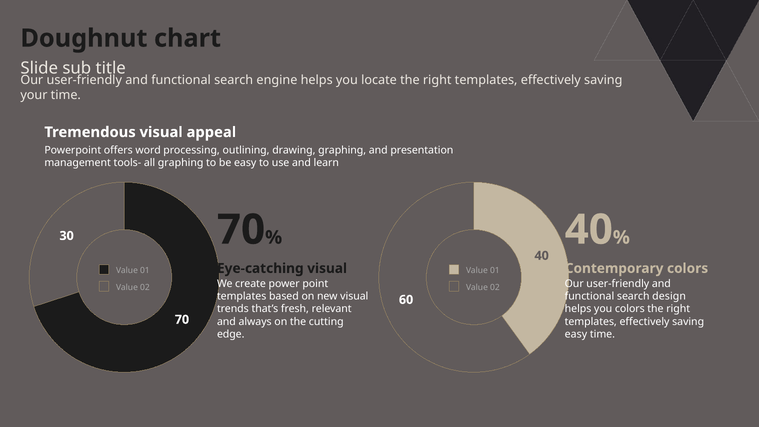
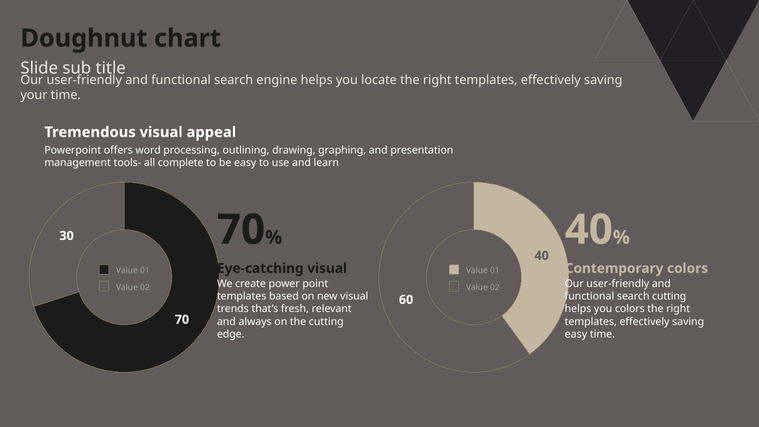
all graphing: graphing -> complete
search design: design -> cutting
